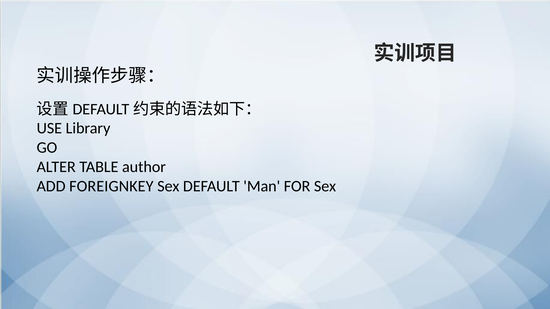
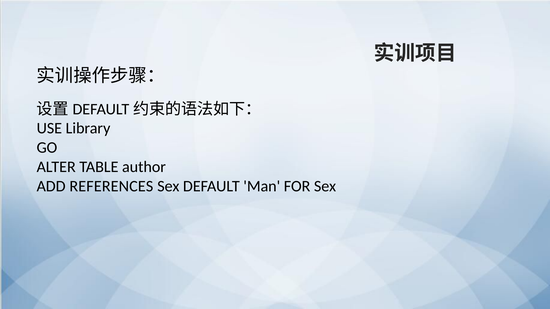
FOREIGNKEY: FOREIGNKEY -> REFERENCES
